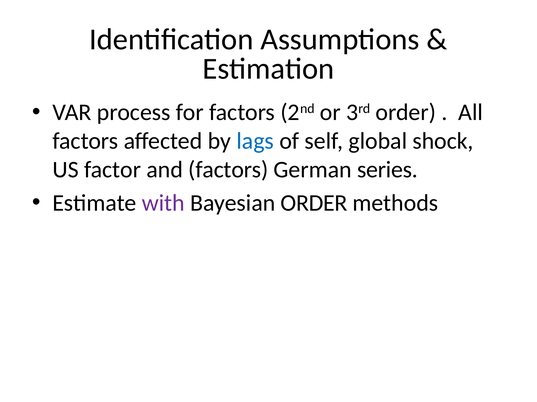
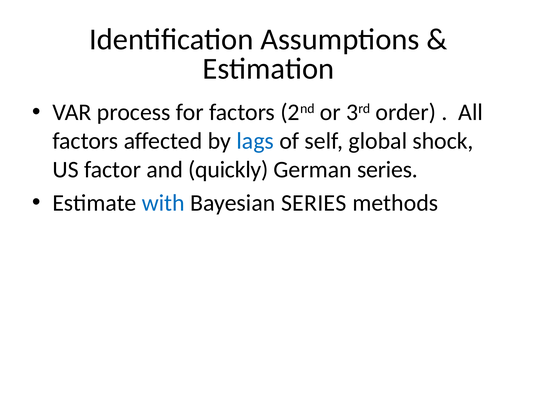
and factors: factors -> quickly
with colour: purple -> blue
Bayesian ORDER: ORDER -> SERIES
